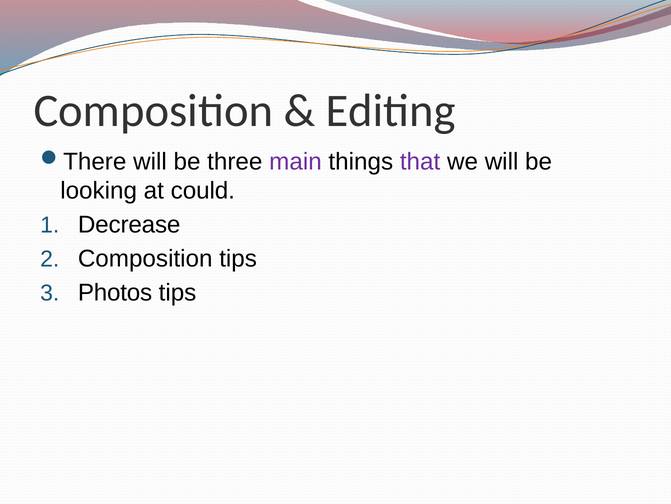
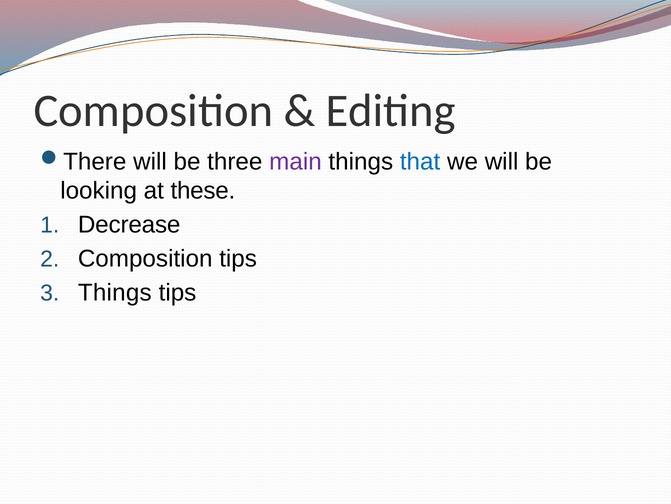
that colour: purple -> blue
could: could -> these
Photos at (115, 292): Photos -> Things
